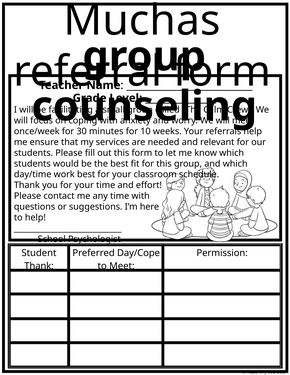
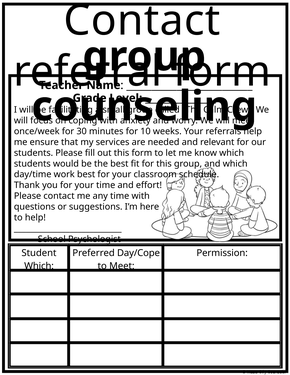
Muchas at (142, 21): Muchas -> Contact
Thank at (39, 266): Thank -> Which
